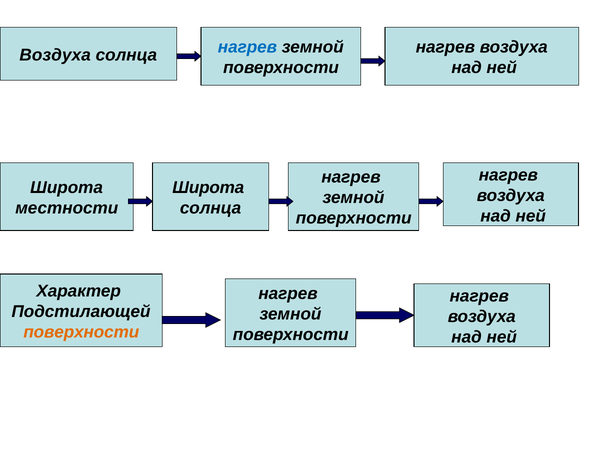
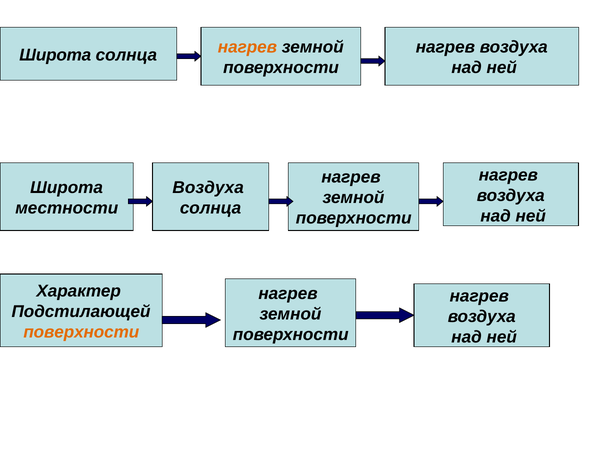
Воздуха at (55, 55): Воздуха -> Широта
нагрев at (247, 47) colour: blue -> orange
Широта at (208, 188): Широта -> Воздуха
